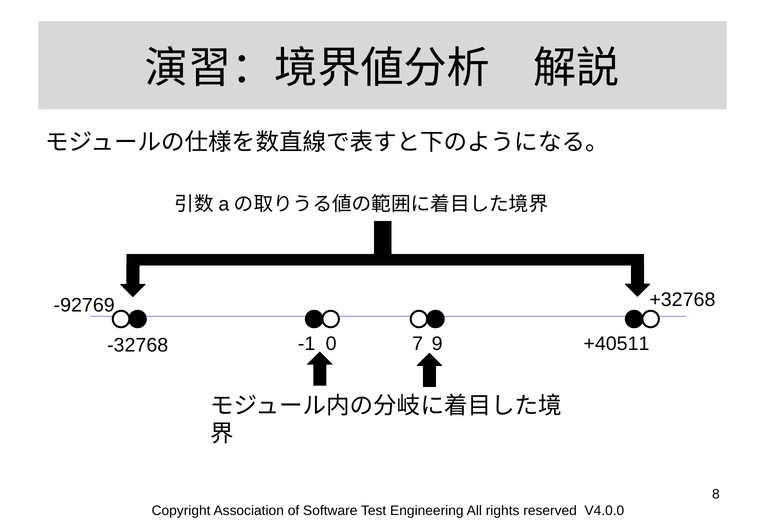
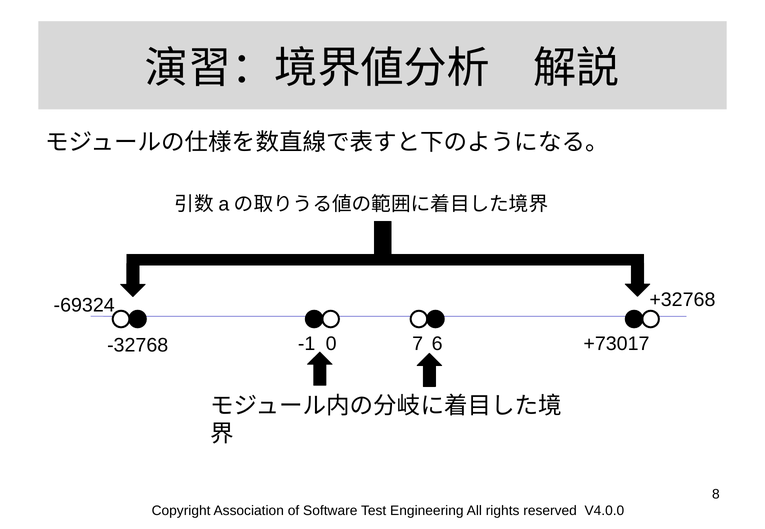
-92769: -92769 -> -69324
9: 9 -> 6
+40511: +40511 -> +73017
